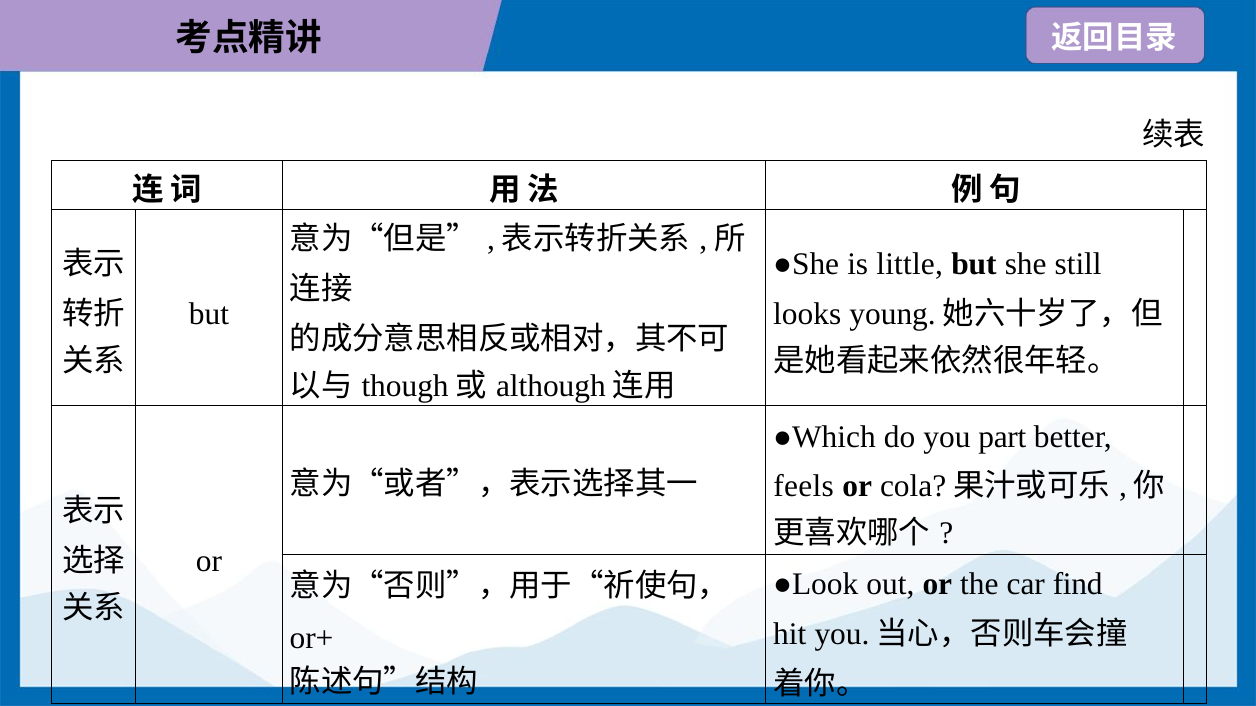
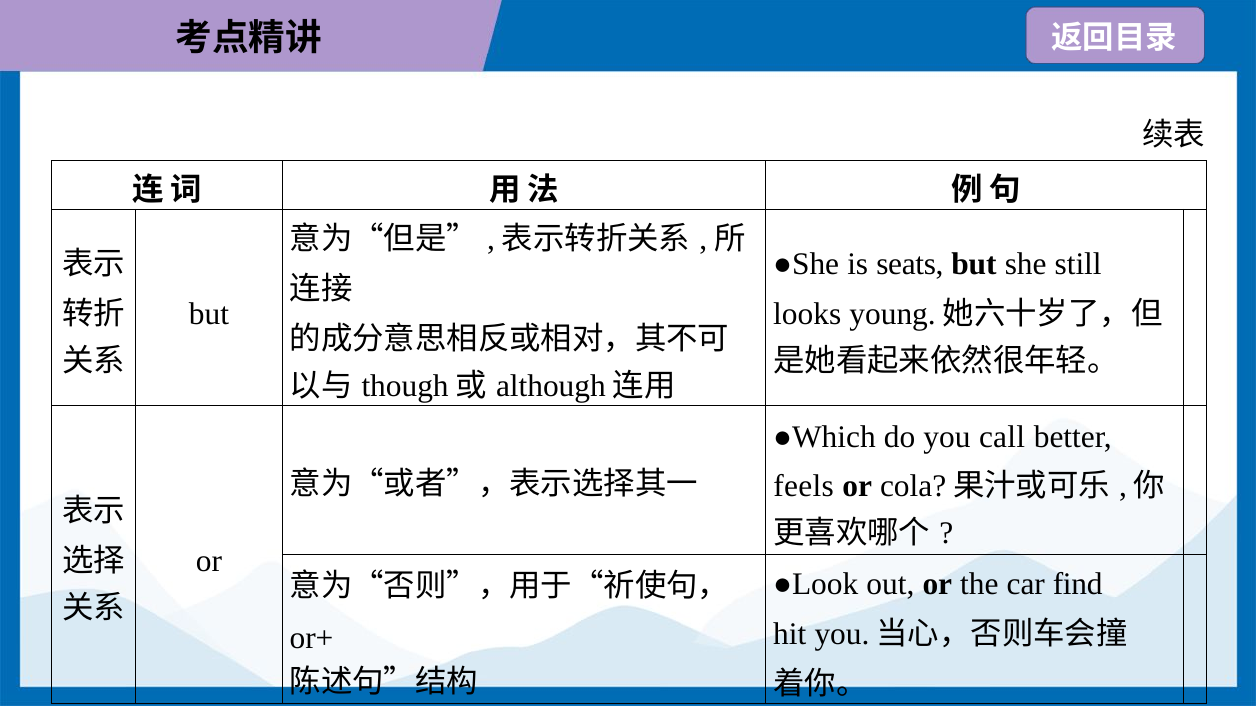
little: little -> seats
part: part -> call
